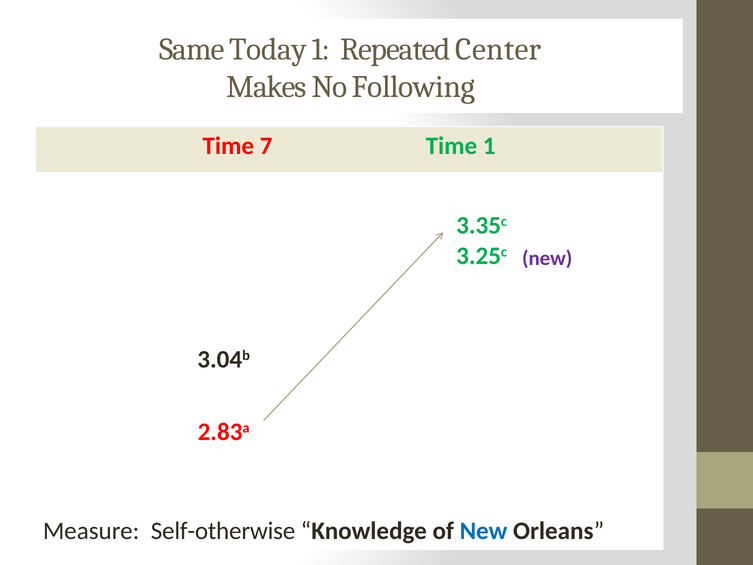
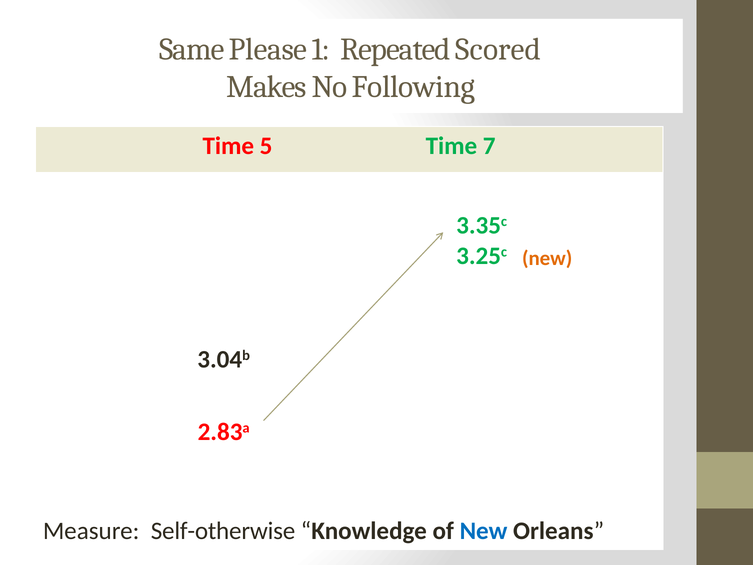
Today: Today -> Please
Center: Center -> Scored
7: 7 -> 5
Time 1: 1 -> 7
new at (547, 258) colour: purple -> orange
